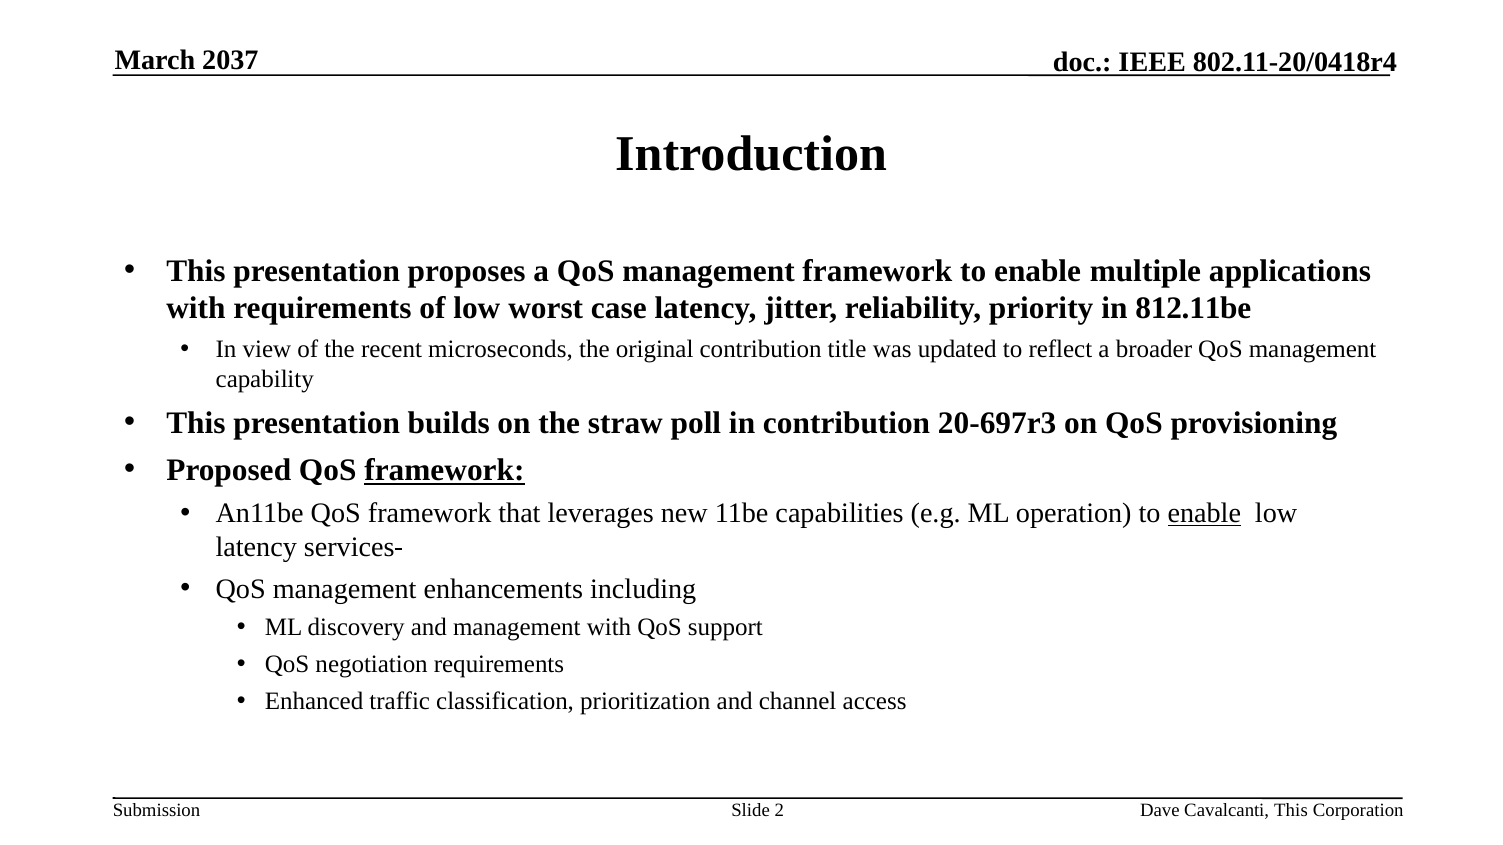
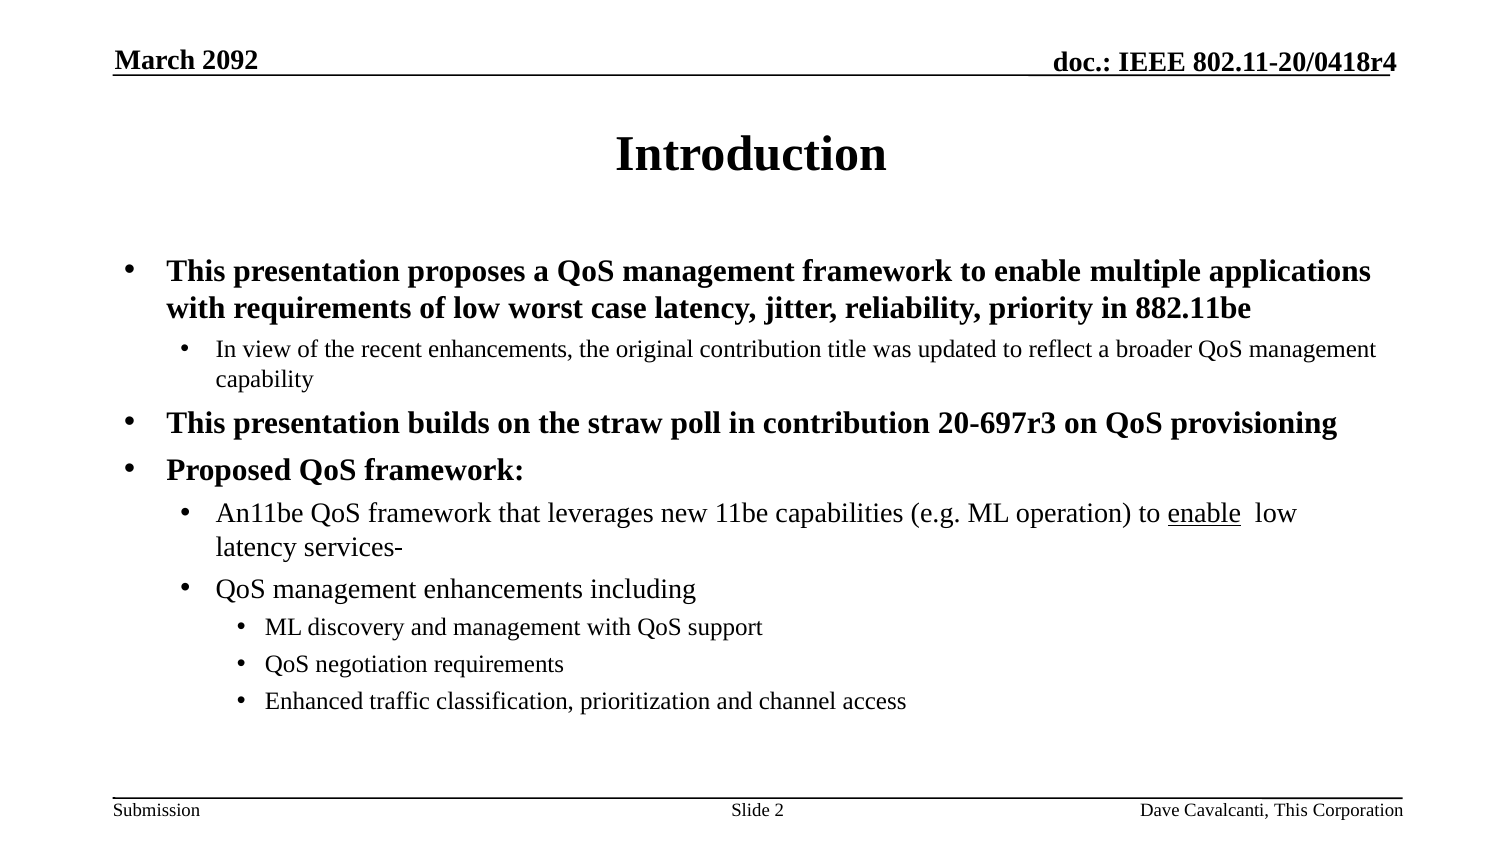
2037: 2037 -> 2092
812.11be: 812.11be -> 882.11be
recent microseconds: microseconds -> enhancements
framework at (444, 470) underline: present -> none
